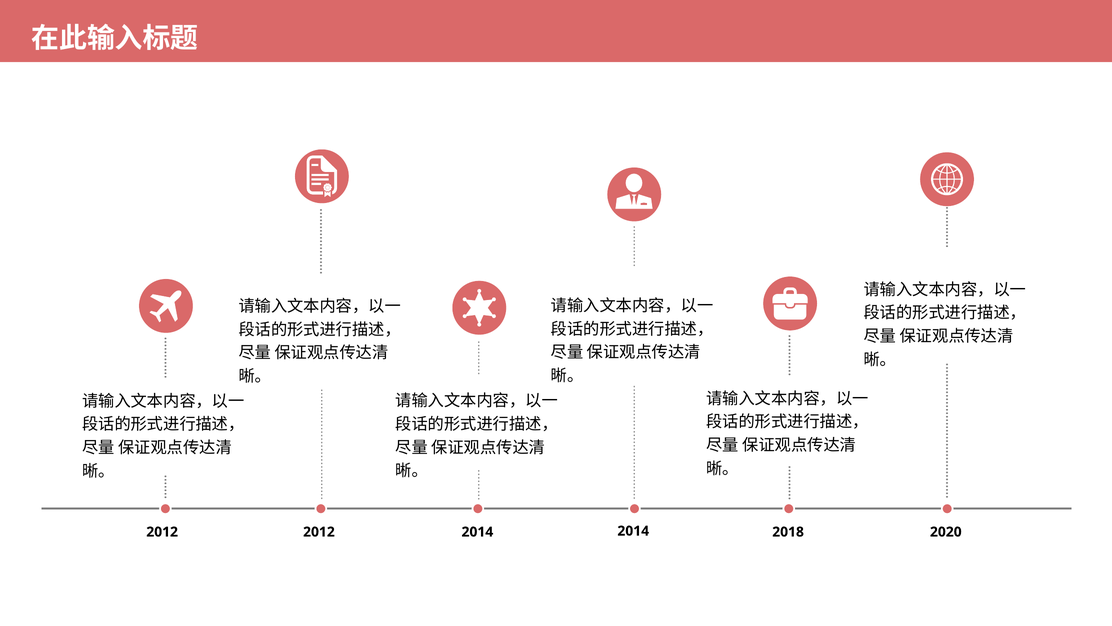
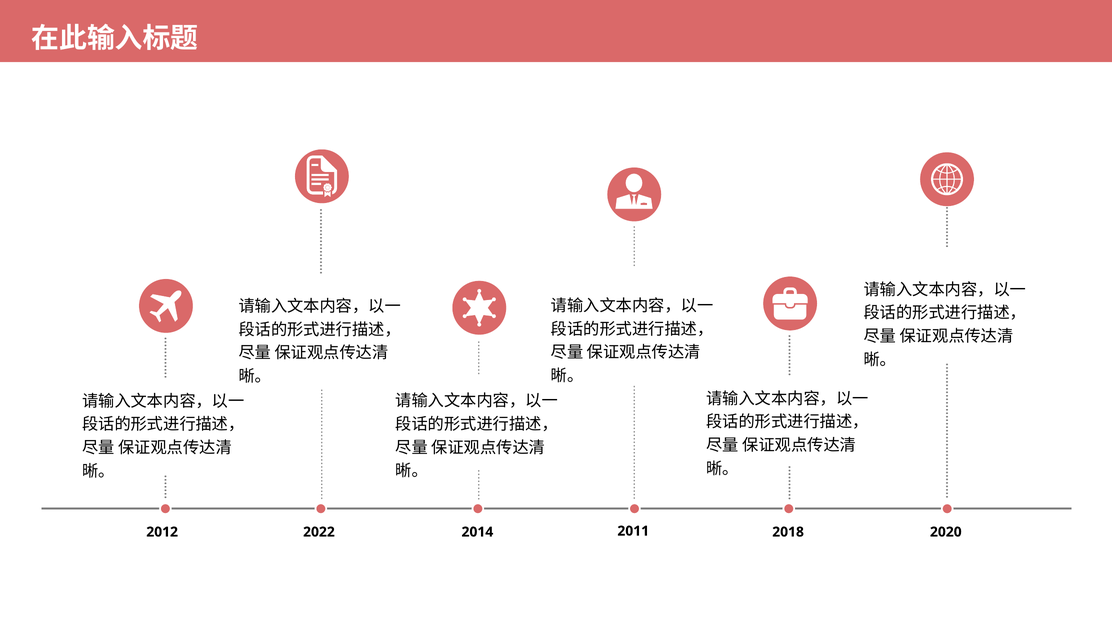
2014 at (633, 531): 2014 -> 2011
2012 at (319, 532): 2012 -> 2022
